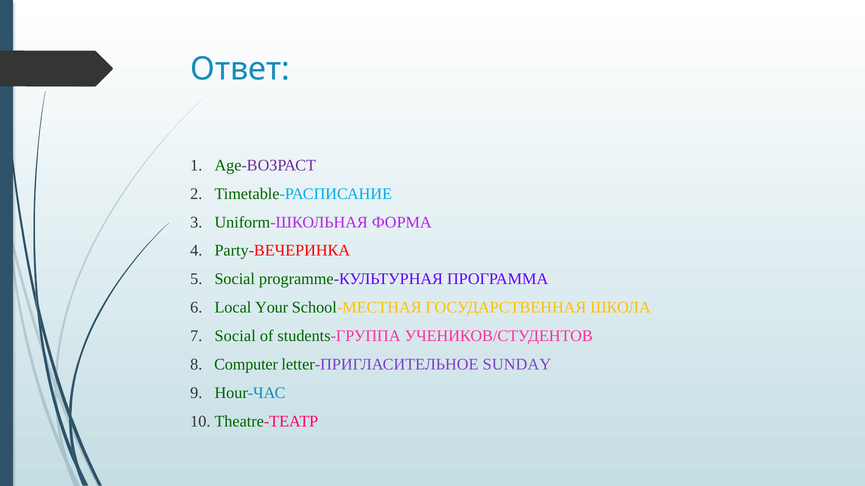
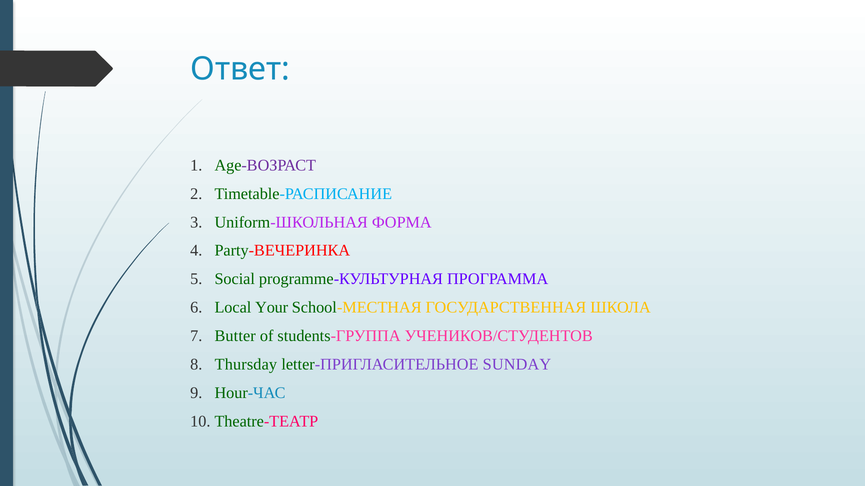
Social at (235, 336): Social -> Butter
Computer: Computer -> Thursday
